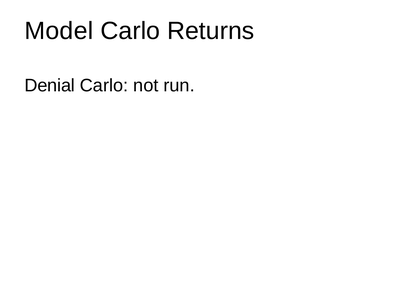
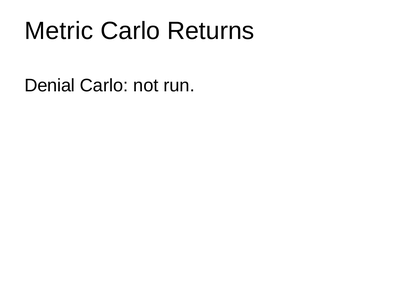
Model: Model -> Metric
